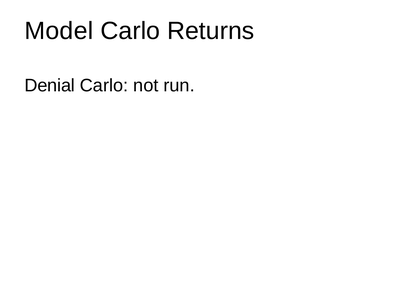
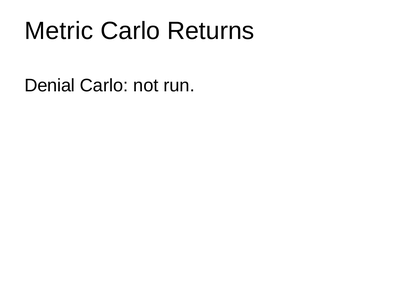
Model: Model -> Metric
